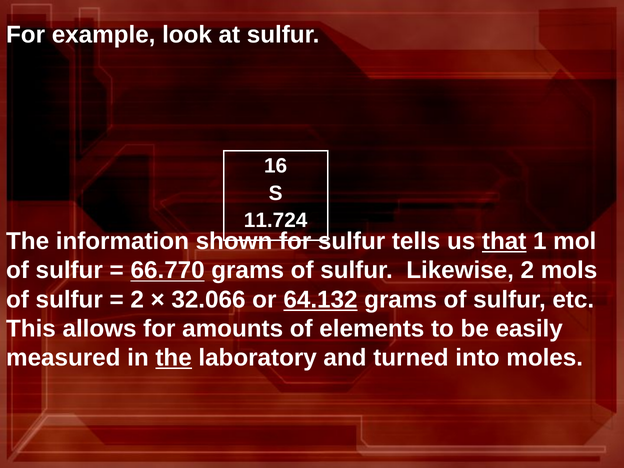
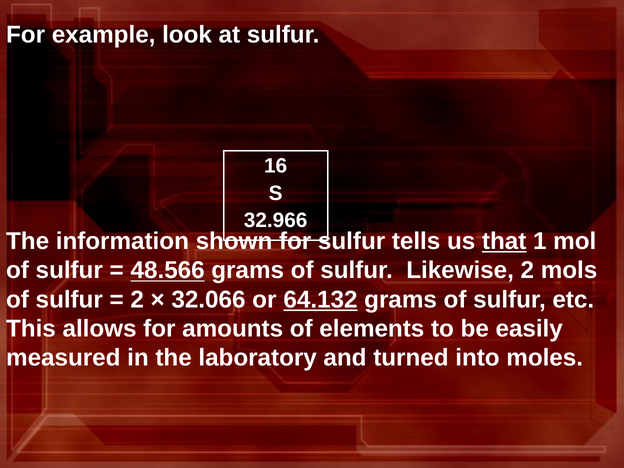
11.724: 11.724 -> 32.966
66.770: 66.770 -> 48.566
the at (174, 358) underline: present -> none
